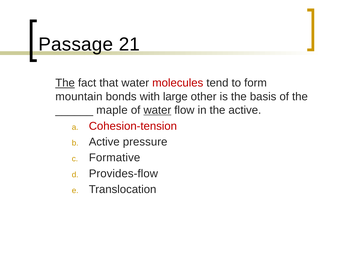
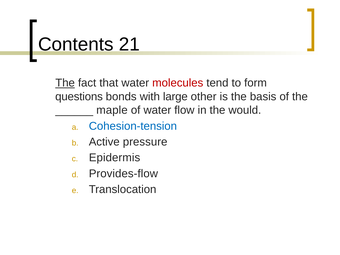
Passage: Passage -> Contents
mountain: mountain -> questions
water at (157, 110) underline: present -> none
the active: active -> would
Cohesion-tension colour: red -> blue
Formative: Formative -> Epidermis
